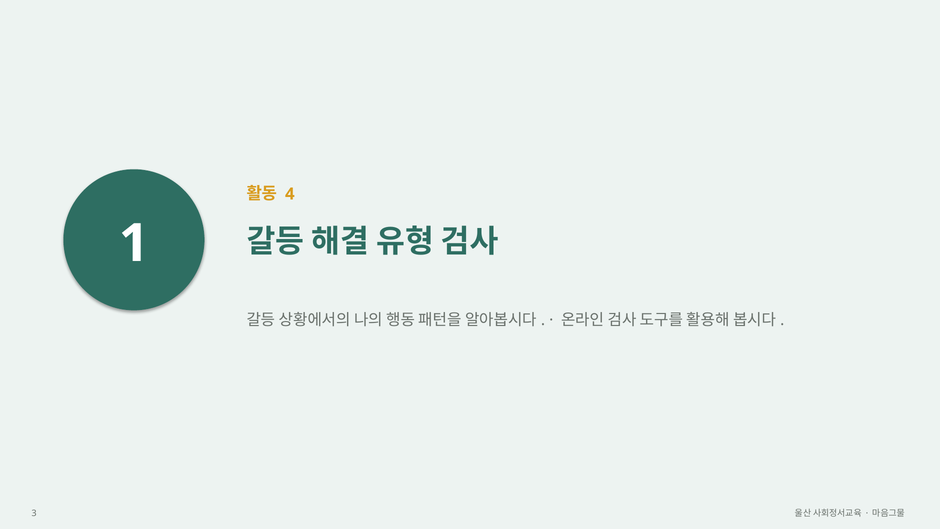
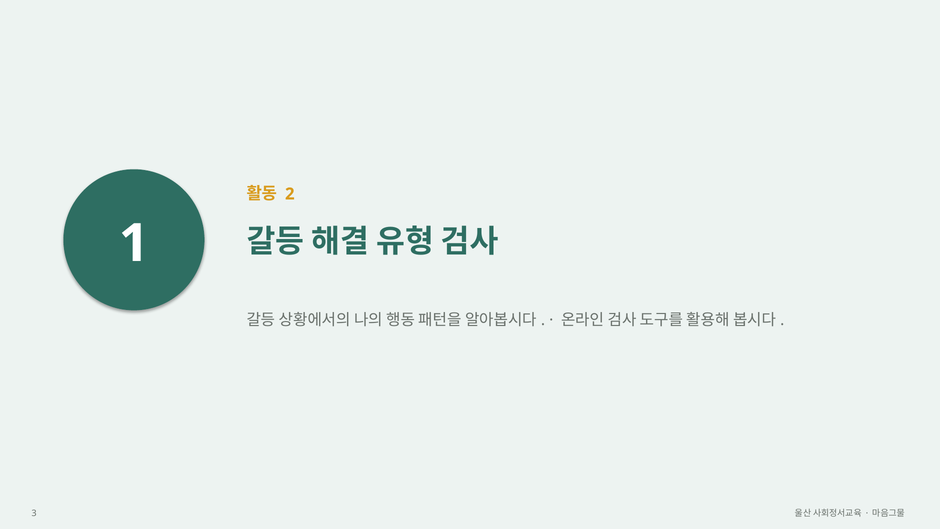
4: 4 -> 2
